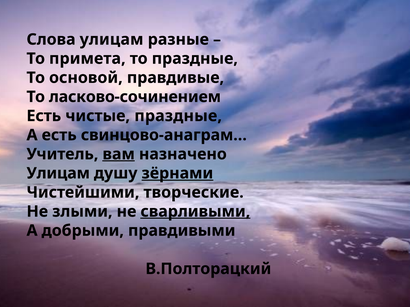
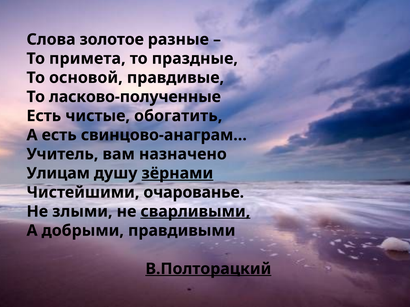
Слова улицам: улицам -> золотое
ласково-сочинением: ласково-сочинением -> ласково-полученные
чистые праздные: праздные -> обогатить
вам underline: present -> none
творческие: творческие -> очарованье
В.Полторацкий underline: none -> present
